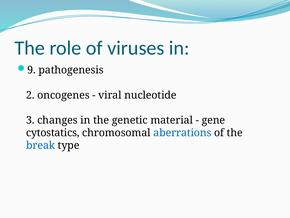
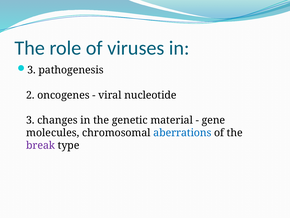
9 at (32, 70): 9 -> 3
cytostatics: cytostatics -> molecules
break colour: blue -> purple
